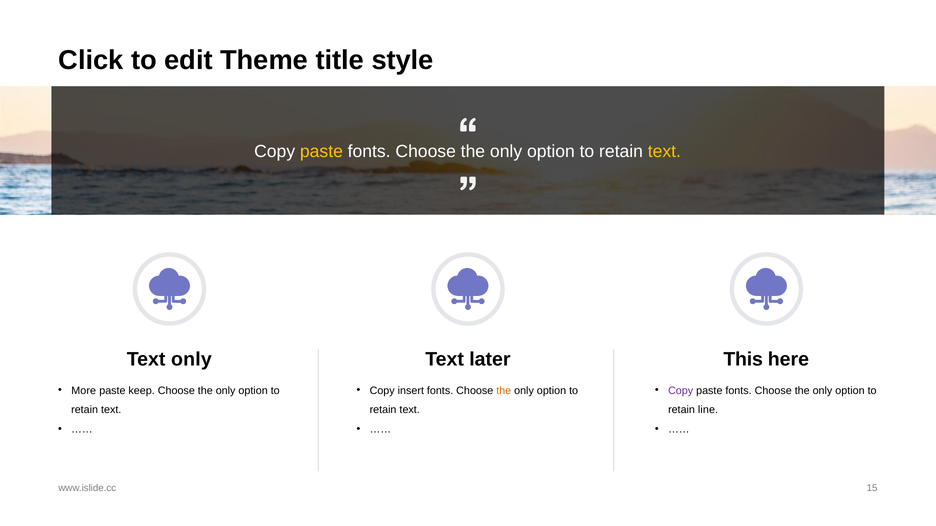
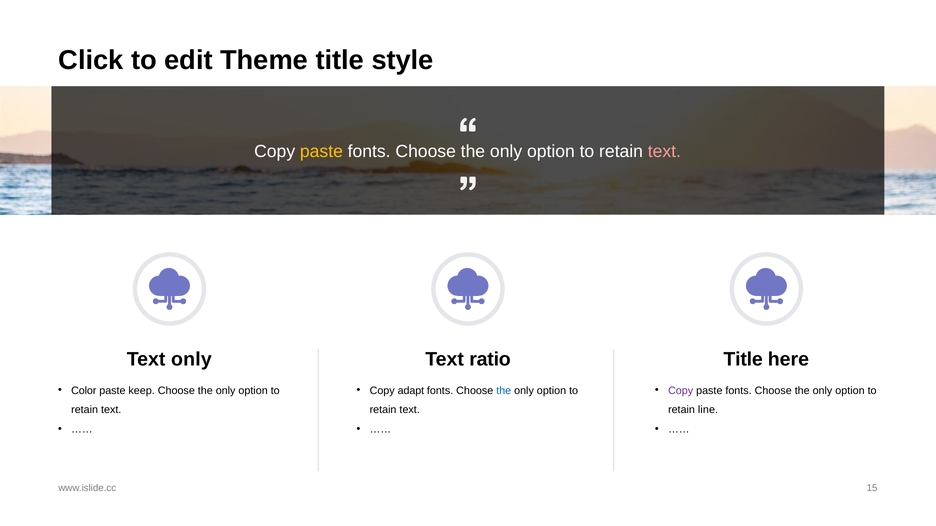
text at (664, 152) colour: yellow -> pink
later: later -> ratio
This at (743, 360): This -> Title
More: More -> Color
insert: insert -> adapt
the at (504, 391) colour: orange -> blue
